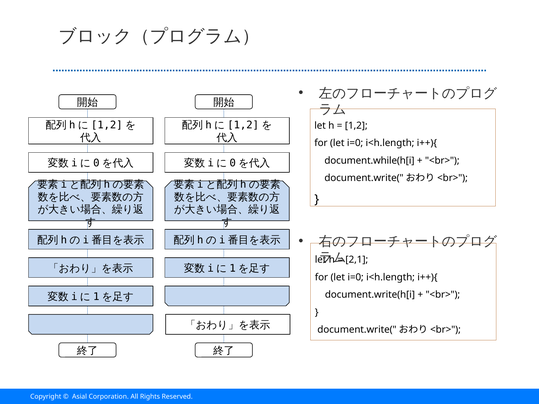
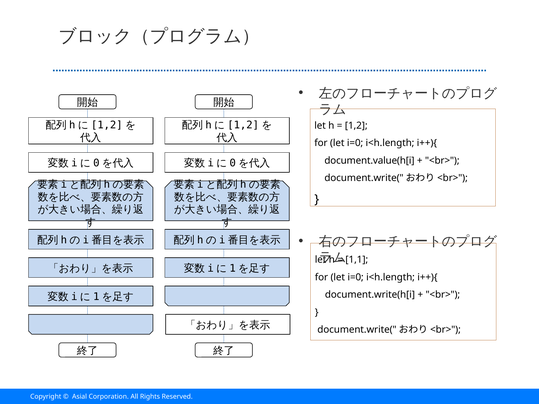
document.while(h[i: document.while(h[i -> document.value(h[i
2,1: 2,1 -> 1,1
